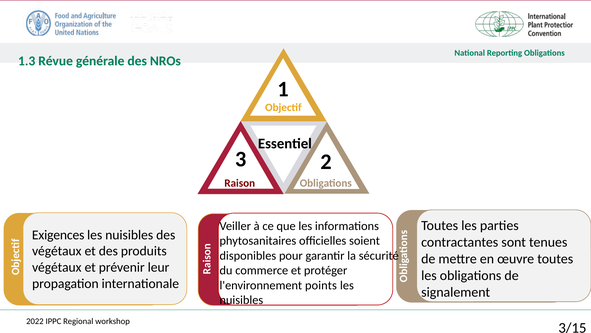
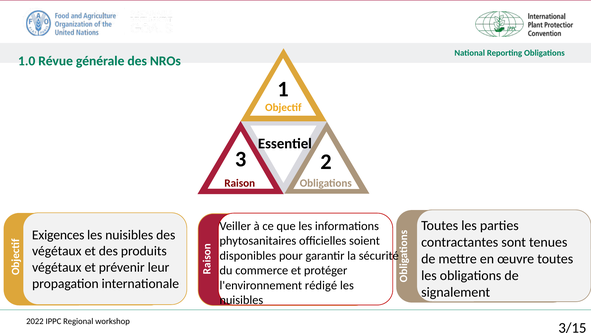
1.3: 1.3 -> 1.0
points: points -> rédigé
